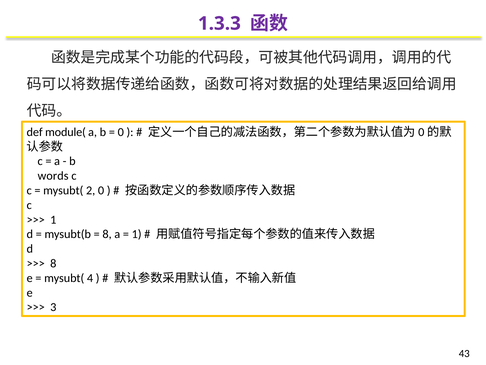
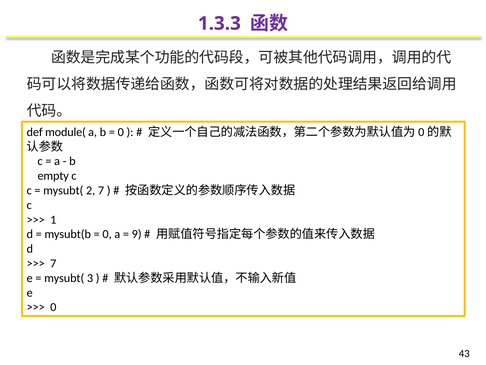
words: words -> empty
2 0: 0 -> 7
8 at (107, 234): 8 -> 0
1 at (137, 234): 1 -> 9
8 at (53, 263): 8 -> 7
4: 4 -> 3
3 at (53, 307): 3 -> 0
